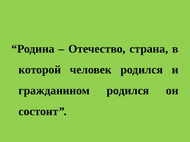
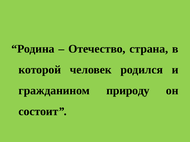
гражданином родился: родился -> природу
